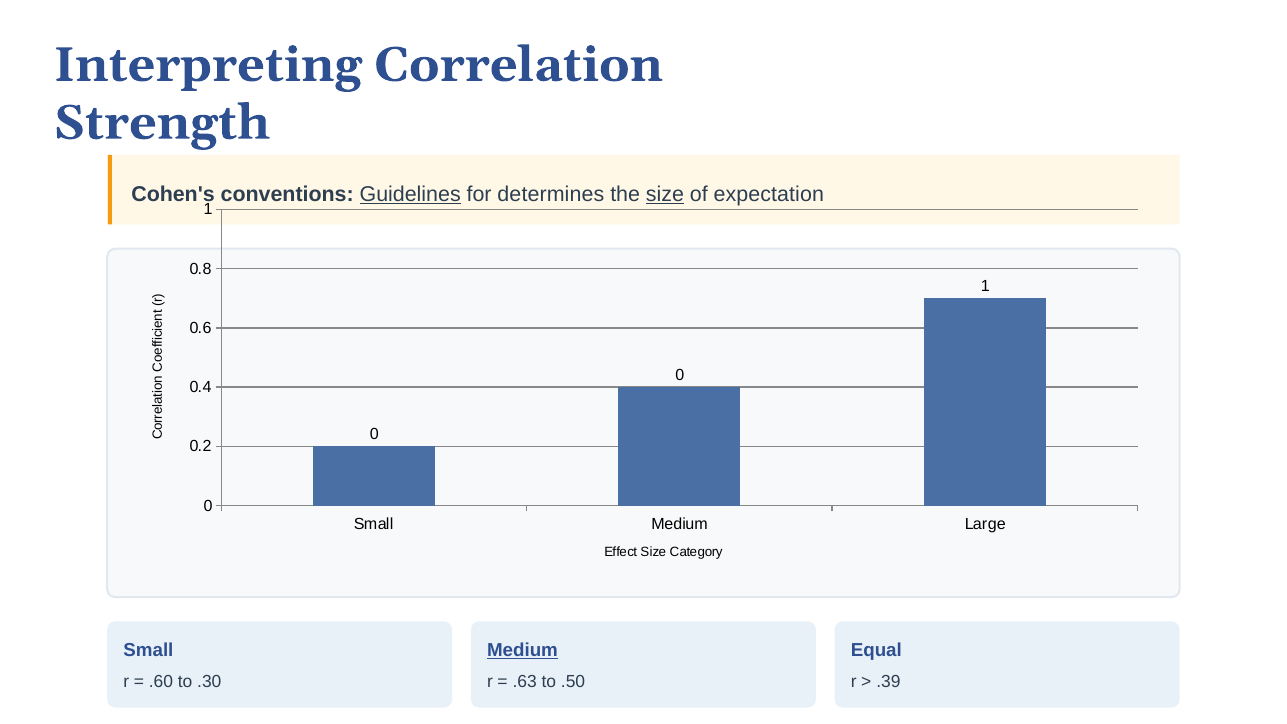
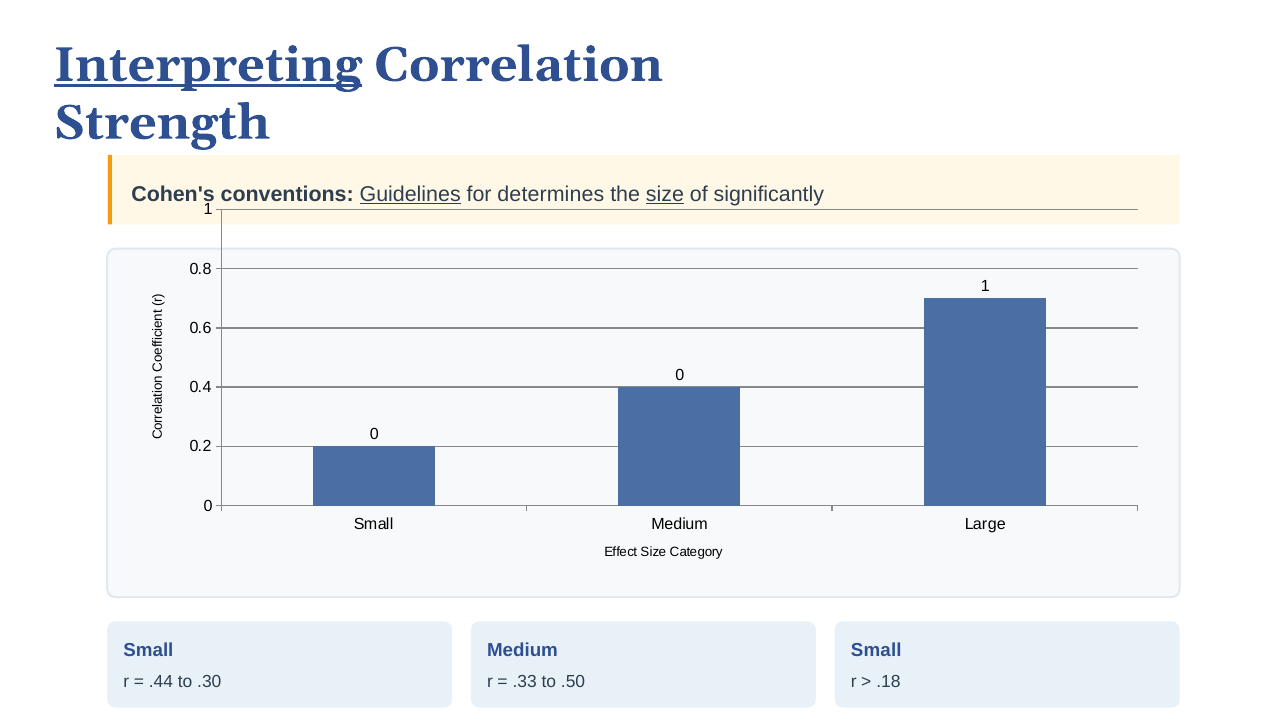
Interpreting underline: none -> present
expectation: expectation -> significantly
Medium at (522, 650) underline: present -> none
Equal at (876, 650): Equal -> Small
.60: .60 -> .44
.63: .63 -> .33
.39: .39 -> .18
